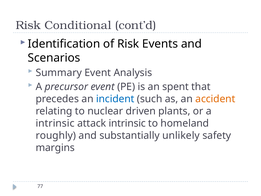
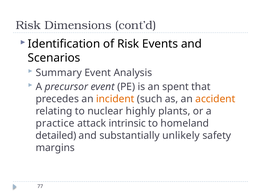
Conditional: Conditional -> Dimensions
incident colour: blue -> orange
driven: driven -> highly
intrinsic at (55, 123): intrinsic -> practice
roughly: roughly -> detailed
